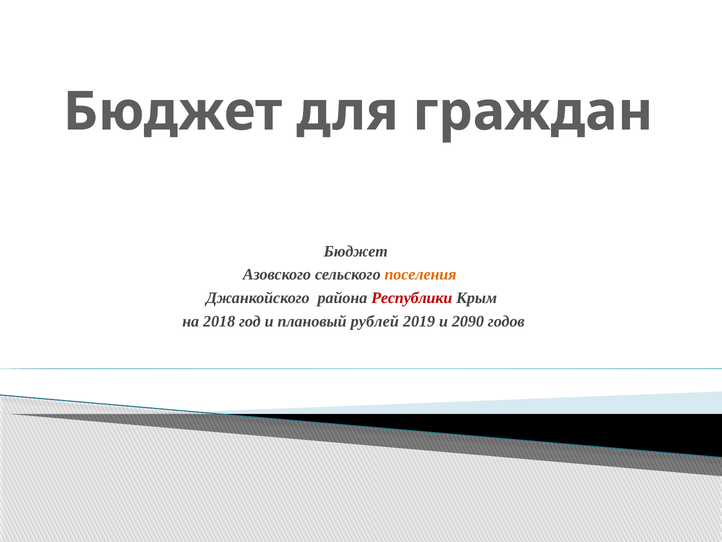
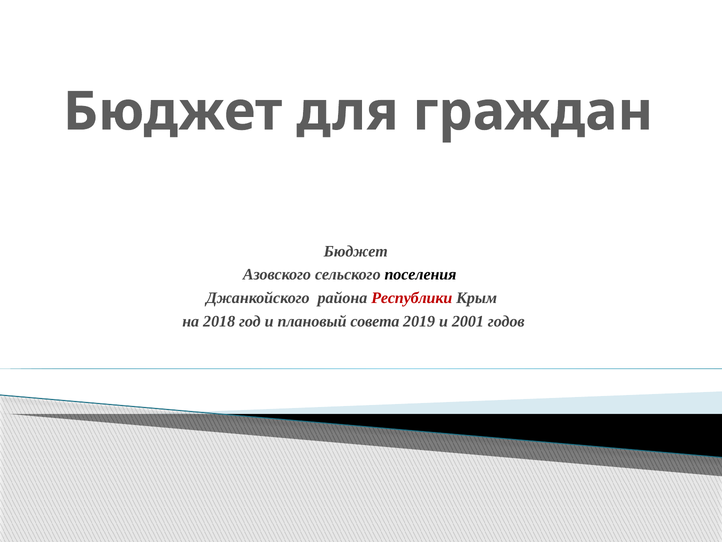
поселения colour: orange -> black
рублей: рублей -> совета
2090: 2090 -> 2001
